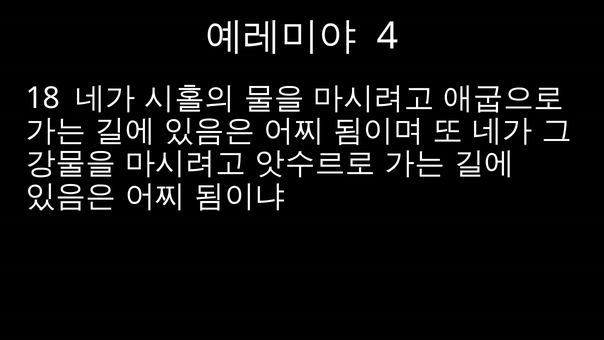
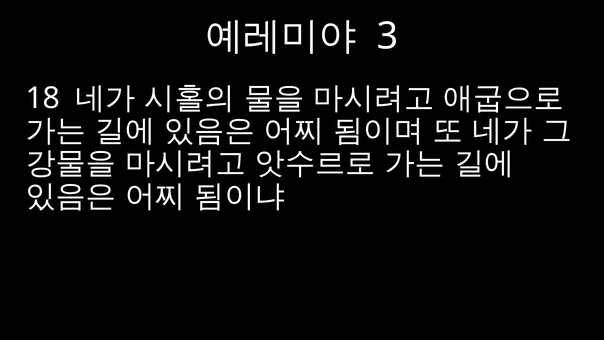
4: 4 -> 3
